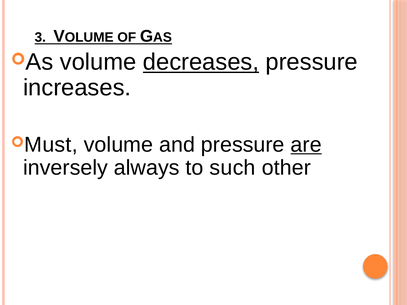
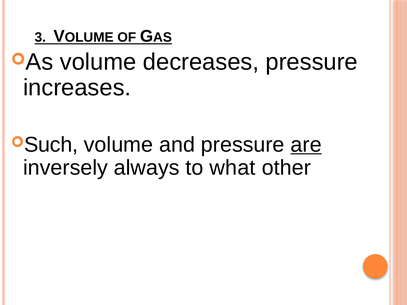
decreases underline: present -> none
Must: Must -> Such
such: such -> what
